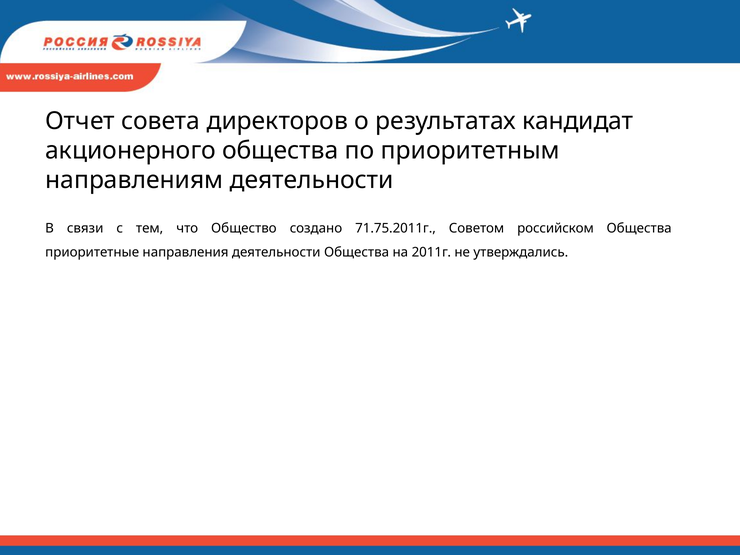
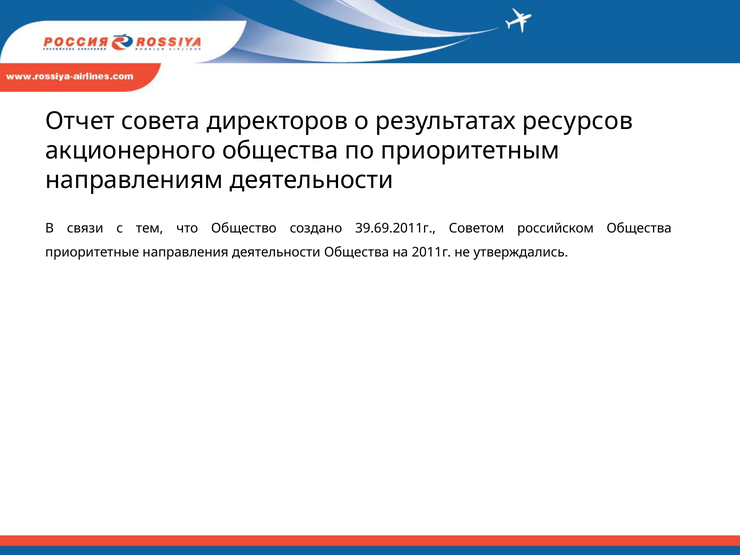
кандидат: кандидат -> ресурсов
71.75.2011г: 71.75.2011г -> 39.69.2011г
